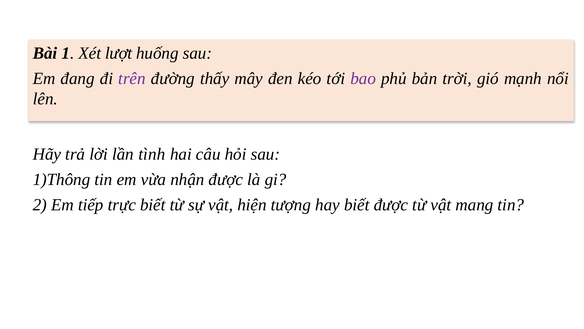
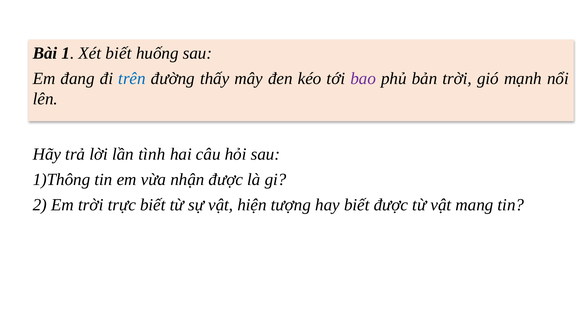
Xét lượt: lượt -> biết
trên colour: purple -> blue
Em tiếp: tiếp -> trời
